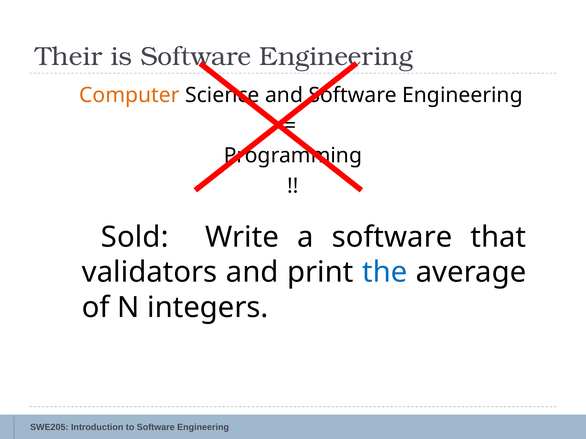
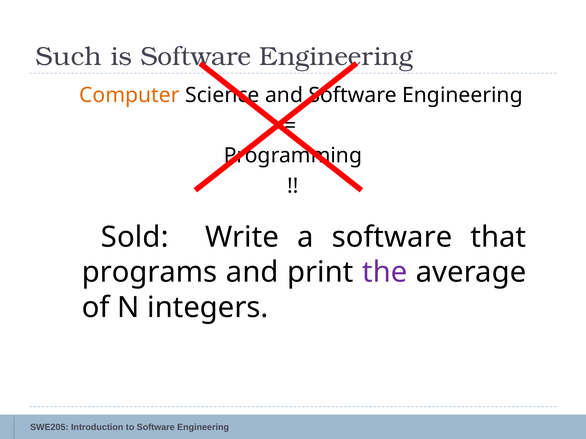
Their: Their -> Such
validators: validators -> programs
the colour: blue -> purple
